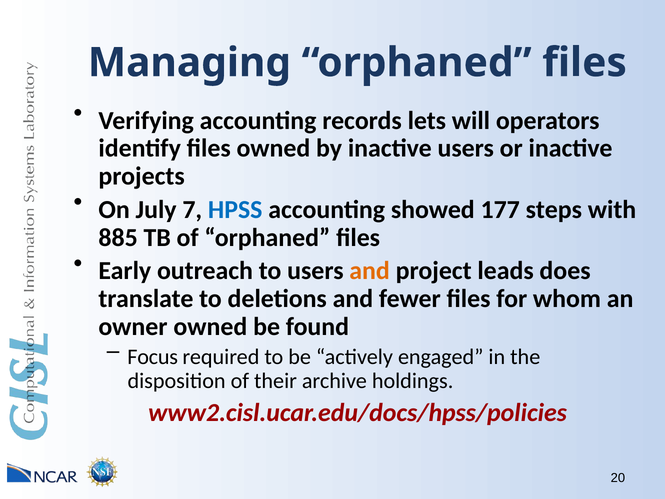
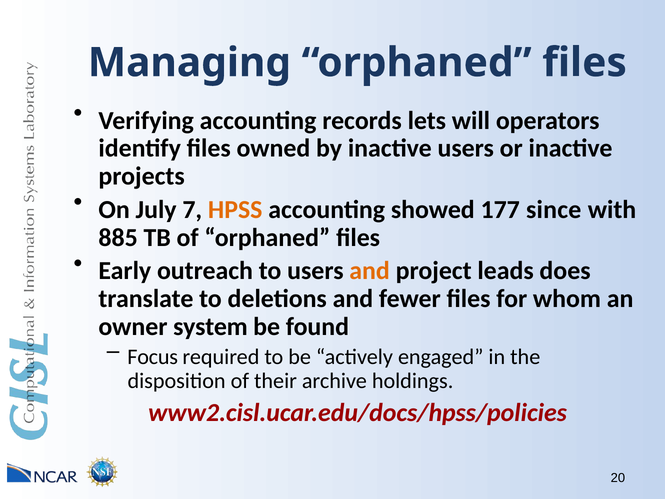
HPSS colour: blue -> orange
steps: steps -> since
owner owned: owned -> system
